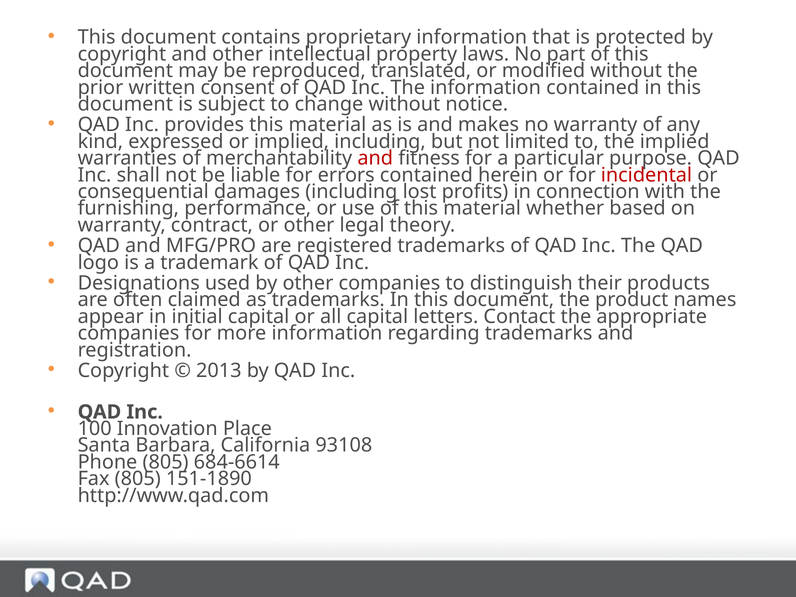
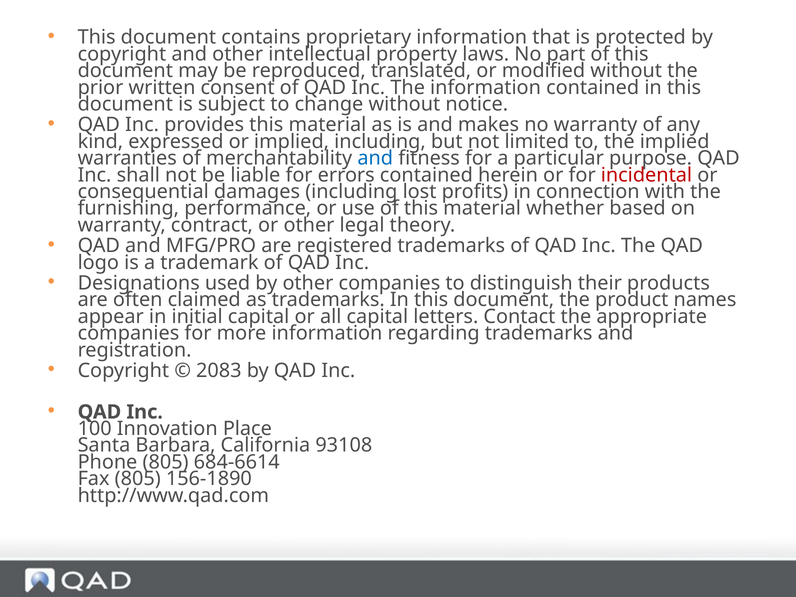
and at (375, 158) colour: red -> blue
2013: 2013 -> 2083
151-1890: 151-1890 -> 156-1890
